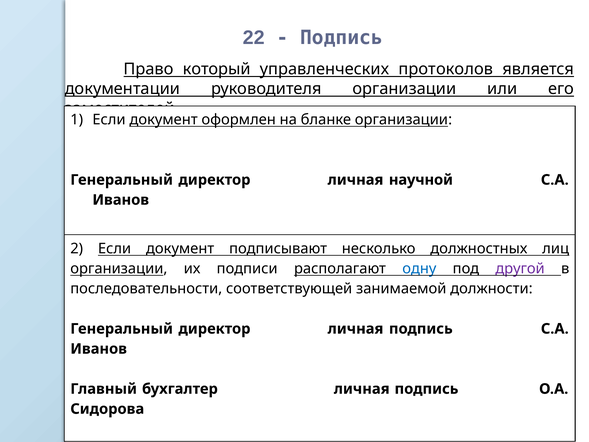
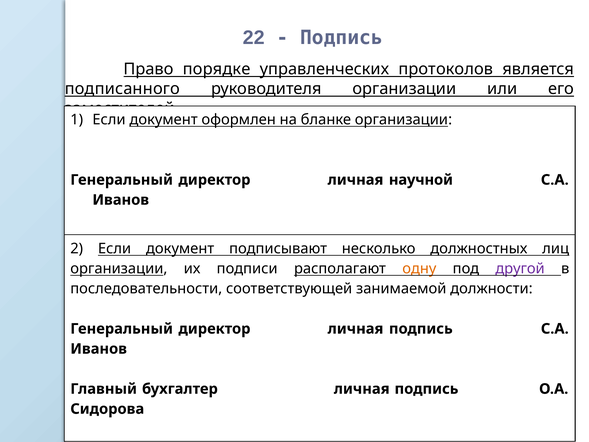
который: который -> порядке
документации: документации -> подписанного
одну colour: blue -> orange
